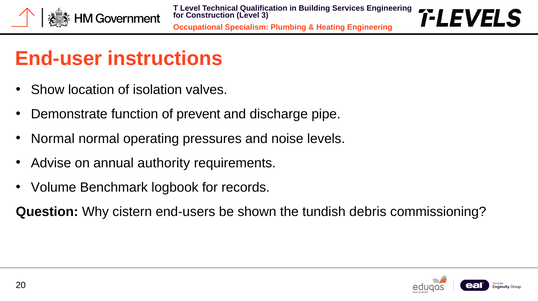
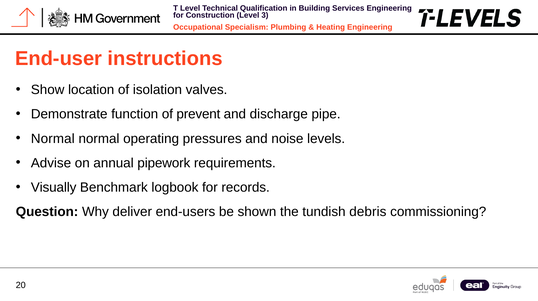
authority: authority -> pipework
Volume: Volume -> Visually
cistern: cistern -> deliver
